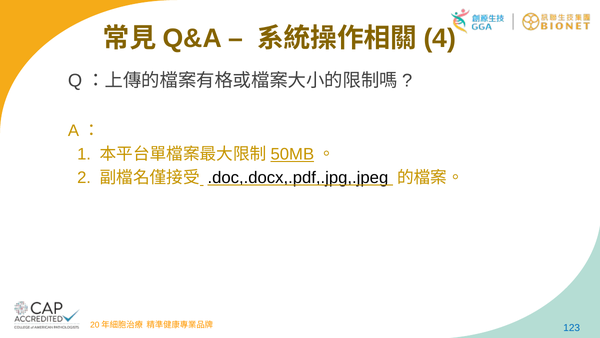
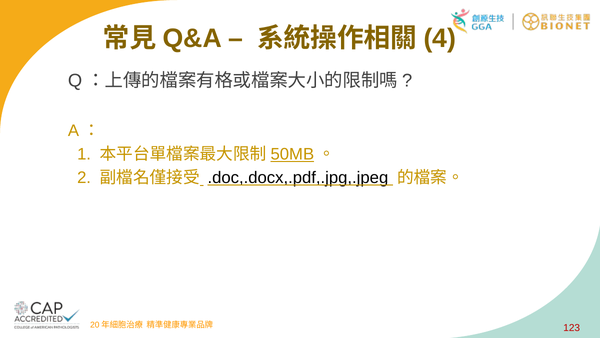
123 at (572, 327) colour: blue -> red
